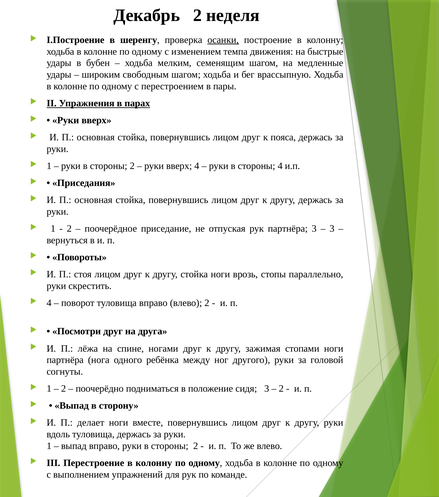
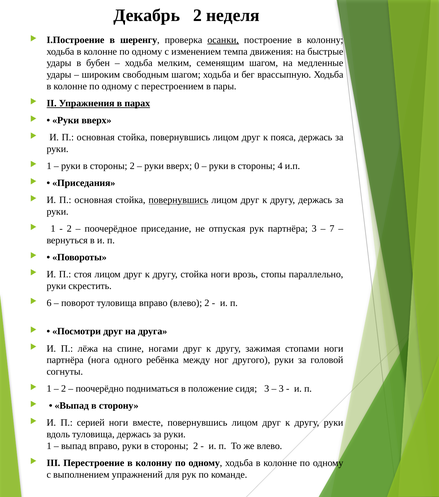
вверх 4: 4 -> 0
повернувшись at (178, 200) underline: none -> present
3 at (332, 229): 3 -> 7
4 at (49, 303): 4 -> 6
2 at (281, 389): 2 -> 3
делает: делает -> серией
